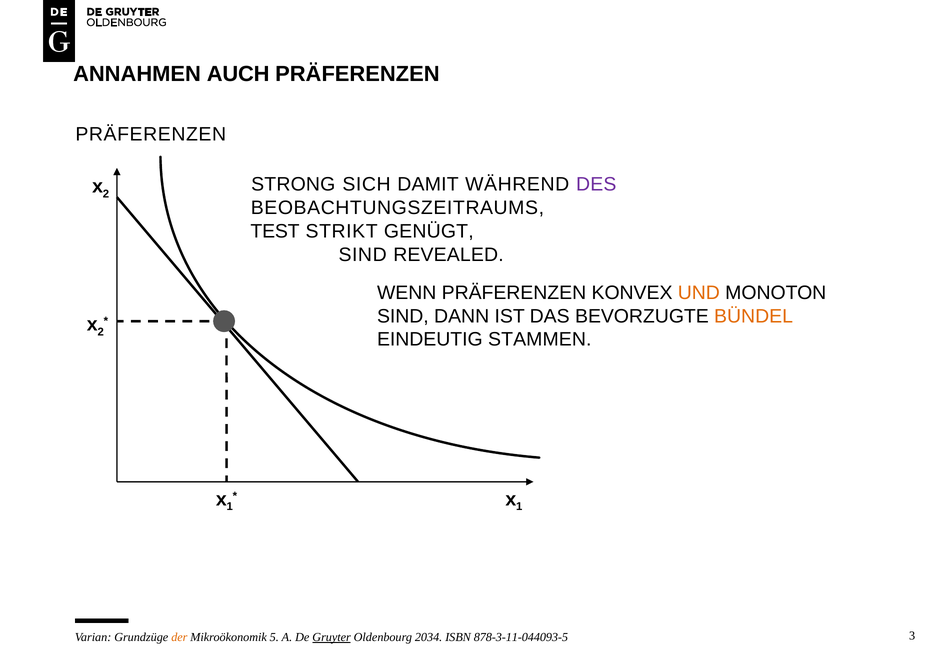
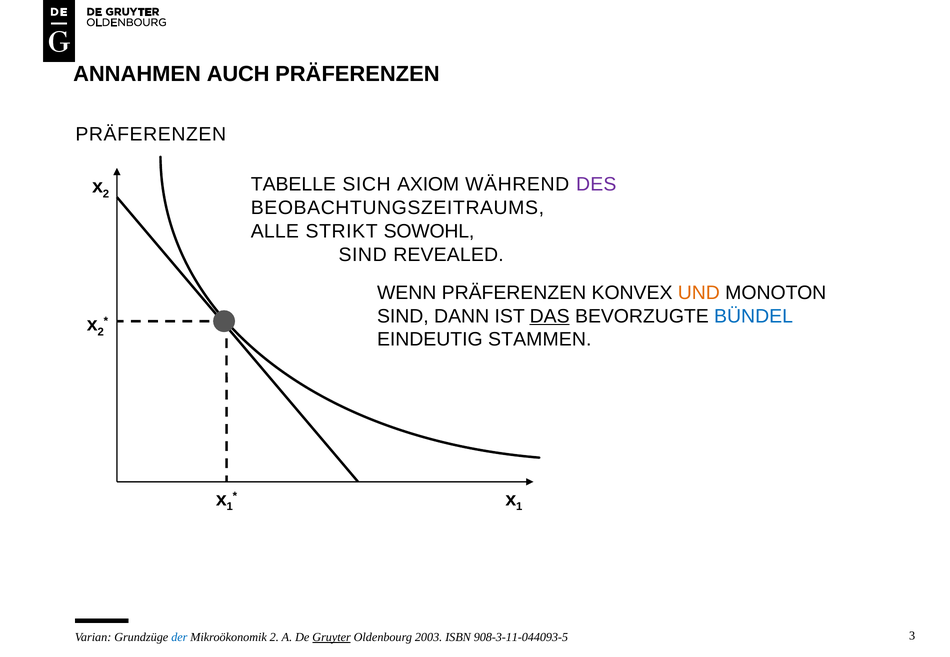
STRONG: STRONG -> TABELLE
DAMIT: DAMIT -> AXIOM
TEST: TEST -> ALLE
GENÜGT: GENÜGT -> SOWOHL
DAS underline: none -> present
BÜNDEL colour: orange -> blue
der colour: orange -> blue
Mikroökonomik 5: 5 -> 2
2034: 2034 -> 2003
878-3-11-044093-5: 878-3-11-044093-5 -> 908-3-11-044093-5
